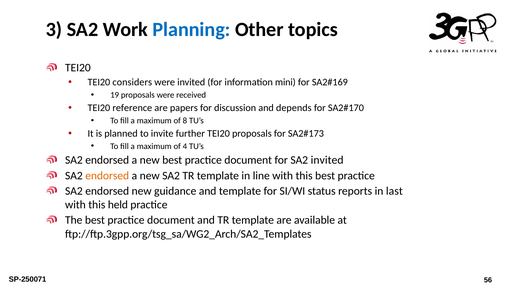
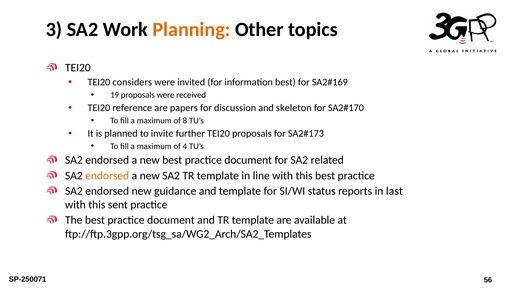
Planning colour: blue -> orange
information mini: mini -> best
depends: depends -> skeleton
SA2 invited: invited -> related
held: held -> sent
